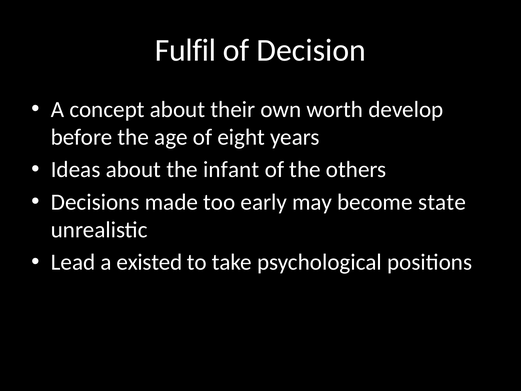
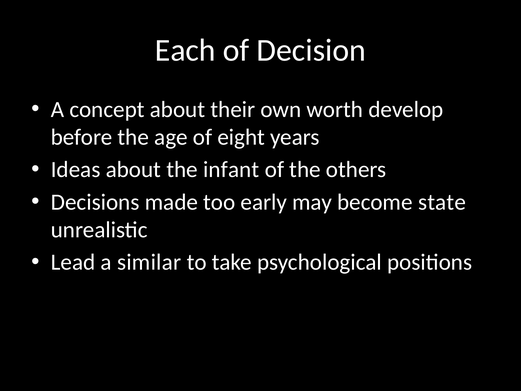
Fulfil: Fulfil -> Each
existed: existed -> similar
